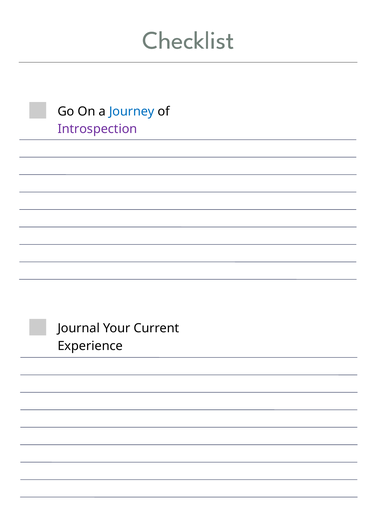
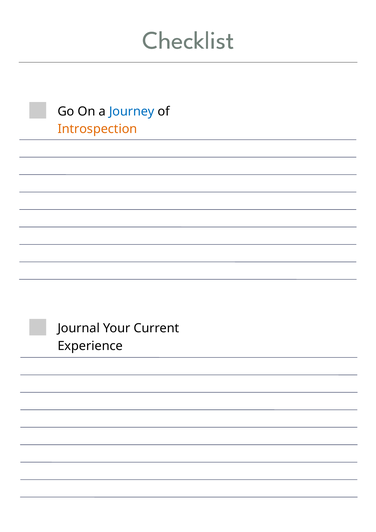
Introspection colour: purple -> orange
